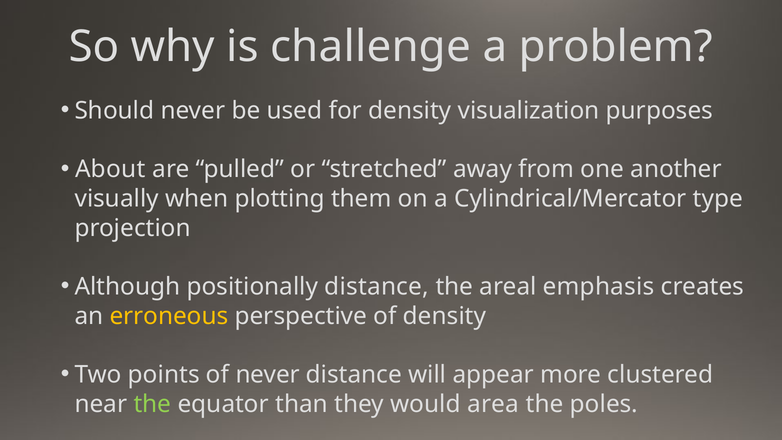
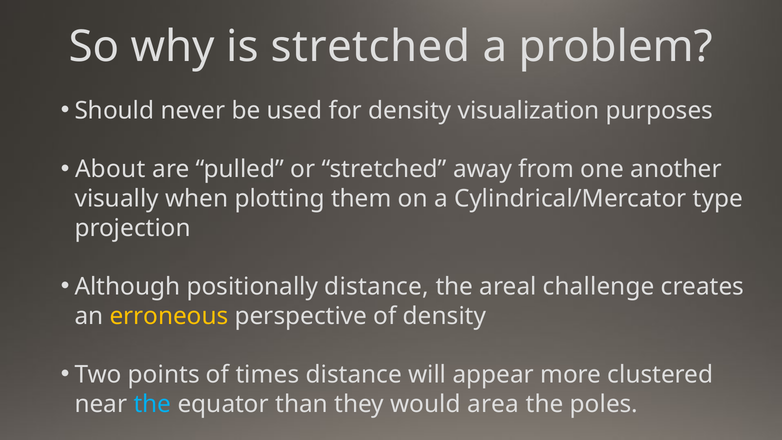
is challenge: challenge -> stretched
emphasis: emphasis -> challenge
of never: never -> times
the at (152, 404) colour: light green -> light blue
